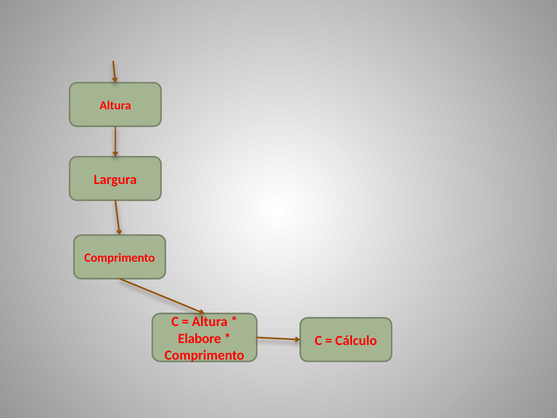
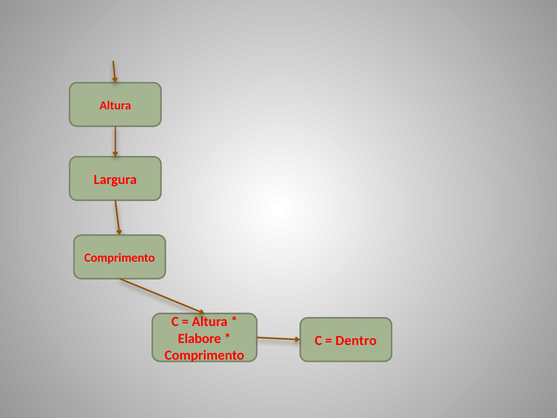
Cálculo: Cálculo -> Dentro
